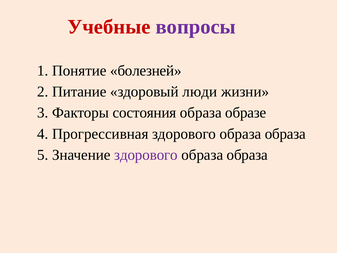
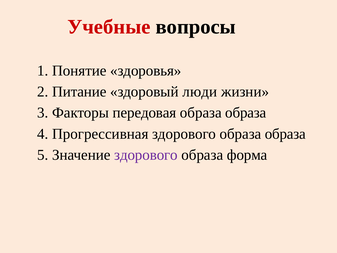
вопросы colour: purple -> black
болезней: болезней -> здоровья
состояния: состояния -> передовая
образе at (246, 113): образе -> образа
образа at (247, 155): образа -> форма
